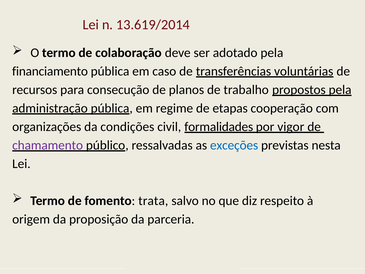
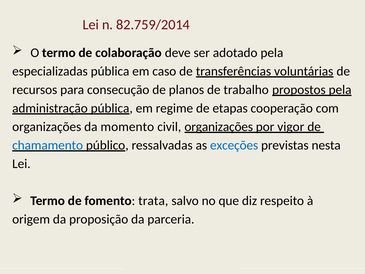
13.619/2014: 13.619/2014 -> 82.759/2014
financiamento: financiamento -> especializadas
condições: condições -> momento
civil formalidades: formalidades -> organizações
chamamento colour: purple -> blue
